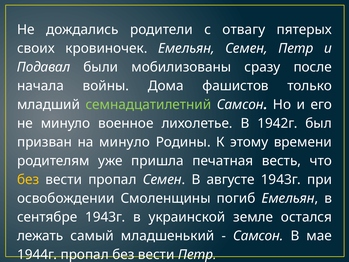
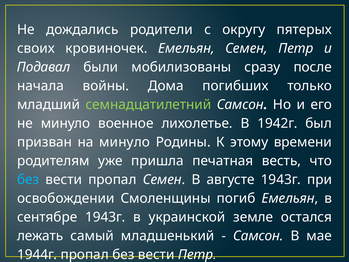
отвагу: отвагу -> округу
фашистов: фашистов -> погибших
без at (28, 179) colour: yellow -> light blue
